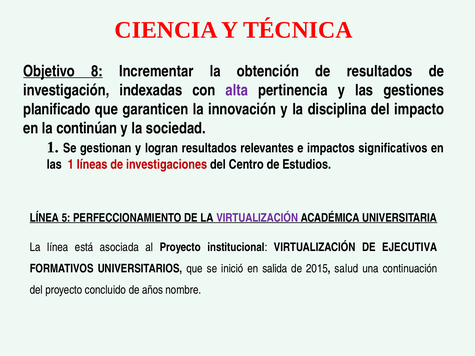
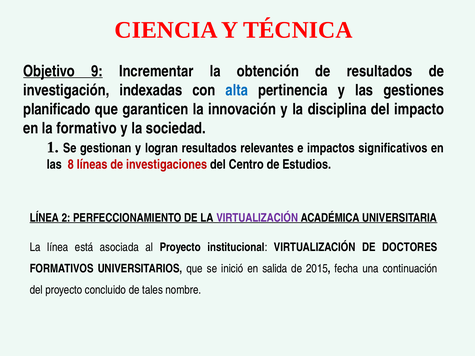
8: 8 -> 9
alta colour: purple -> blue
continúan: continúan -> formativo
las 1: 1 -> 8
5: 5 -> 2
EJECUTIVA: EJECUTIVA -> DOCTORES
salud: salud -> fecha
años: años -> tales
